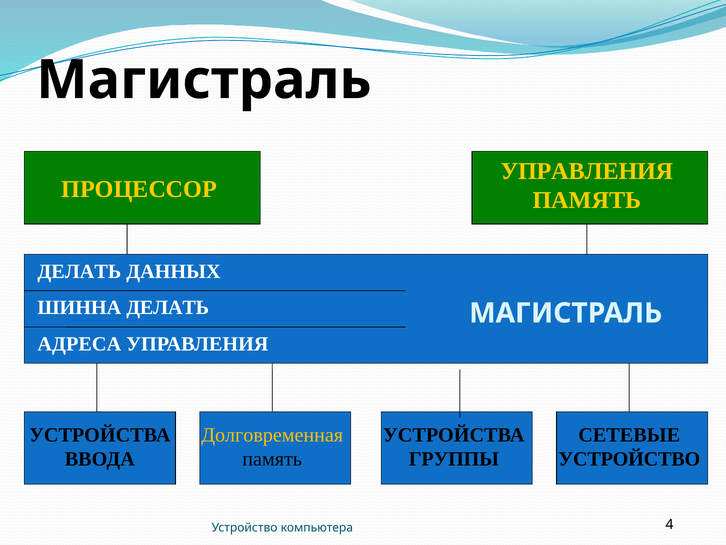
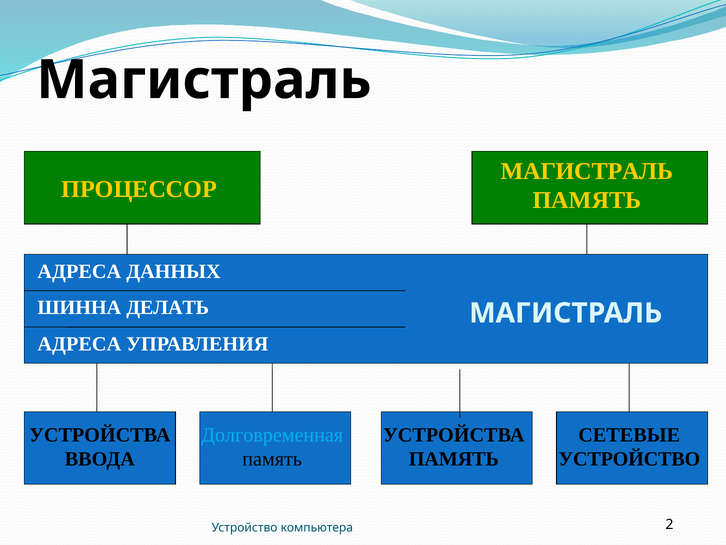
УПРАВЛЕНИЯ at (587, 171): УПРАВЛЕНИЯ -> МАГИСТРАЛЬ
ДЕЛАТЬ at (79, 271): ДЕЛАТЬ -> АДРЕСА
Долговременная colour: yellow -> light blue
ГРУППЫ at (454, 459): ГРУППЫ -> ПАМЯТЬ
4: 4 -> 2
